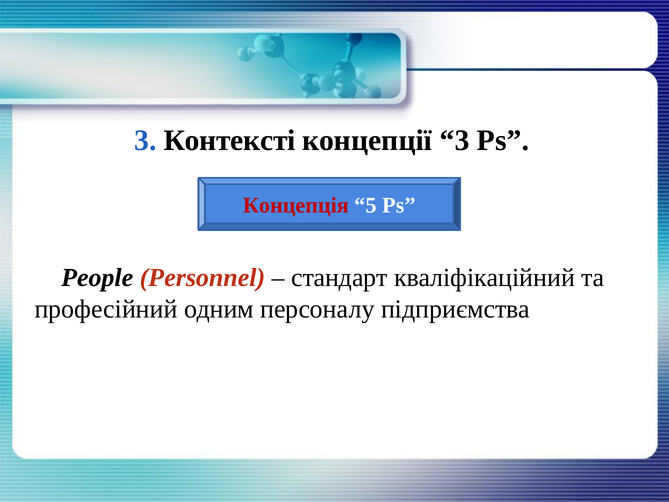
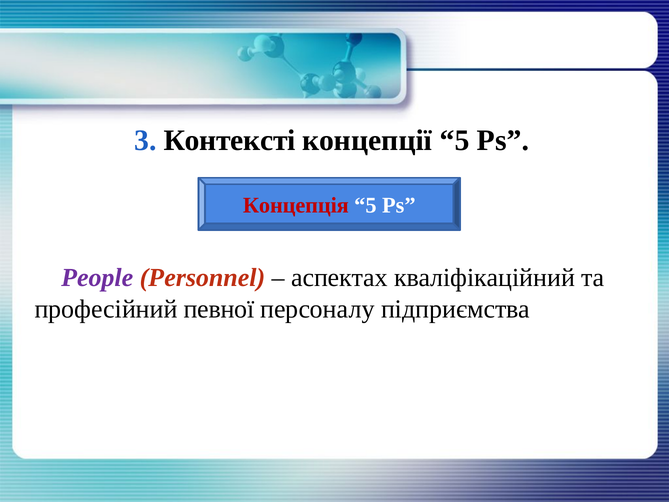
концепції 3: 3 -> 5
People colour: black -> purple
стандарт: стандарт -> аспектах
одним: одним -> певної
